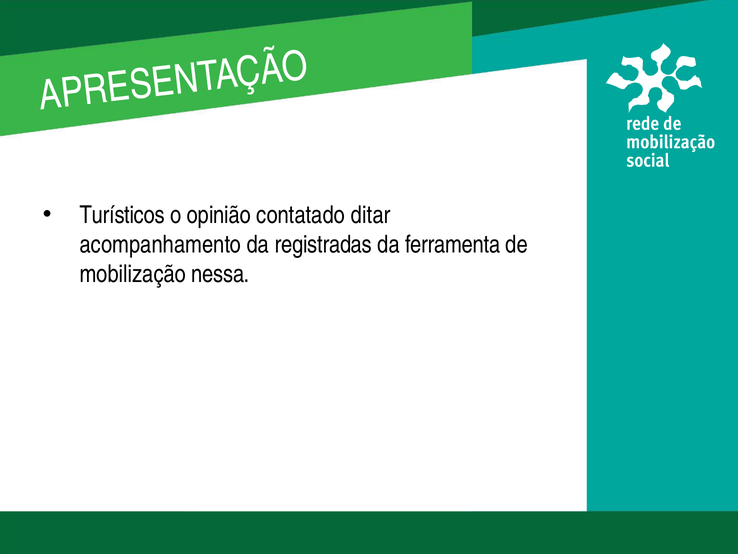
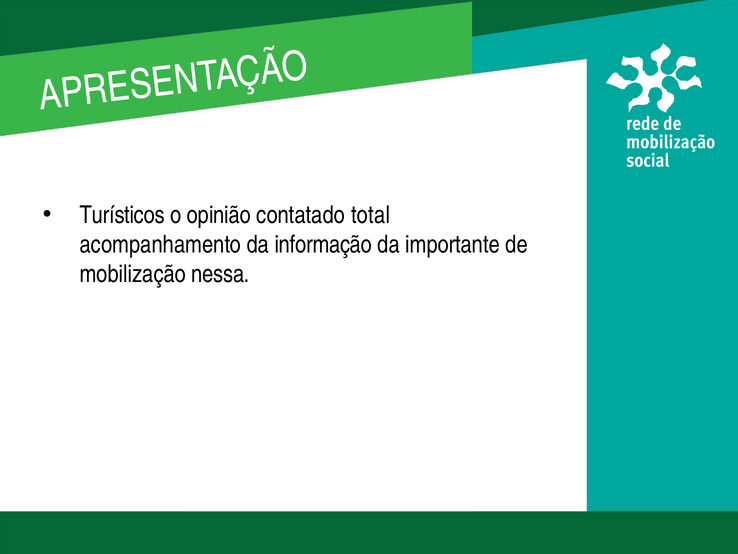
ditar: ditar -> total
registradas: registradas -> informação
ferramenta: ferramenta -> importante
